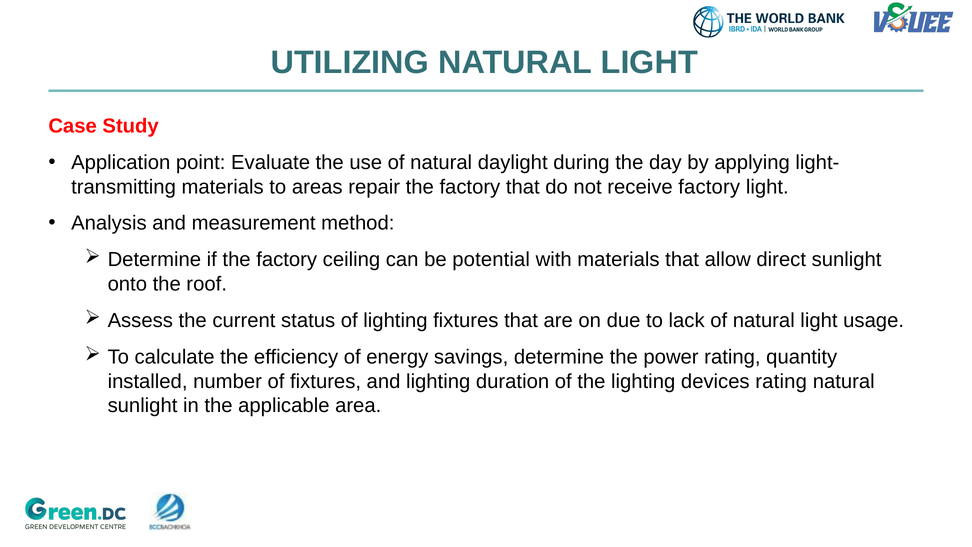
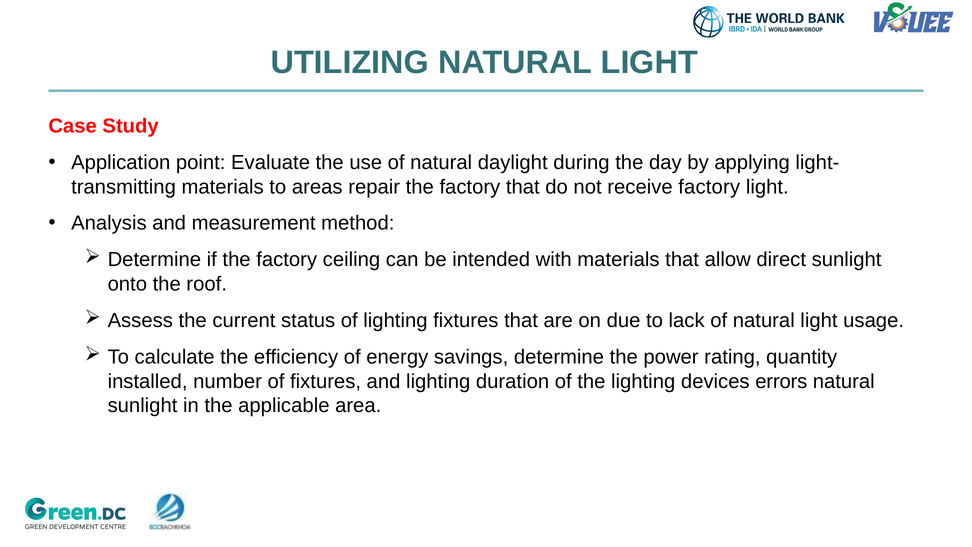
potential: potential -> intended
devices rating: rating -> errors
